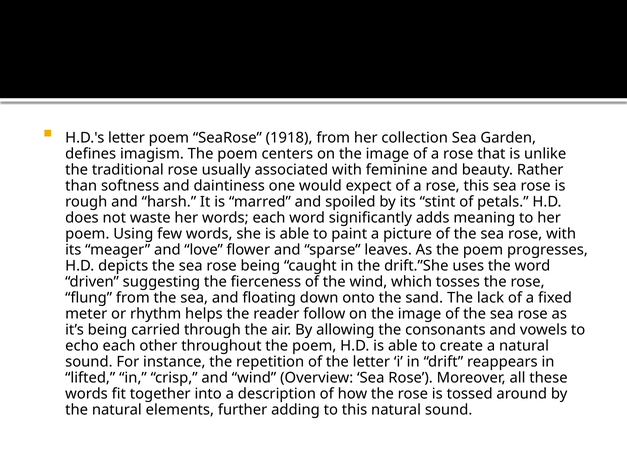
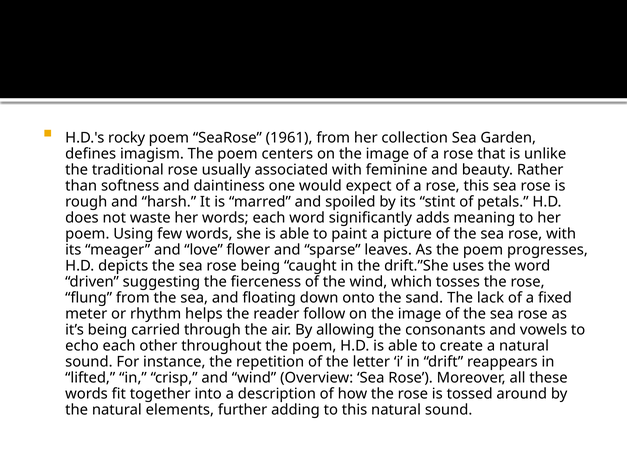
H.D.'s letter: letter -> rocky
1918: 1918 -> 1961
